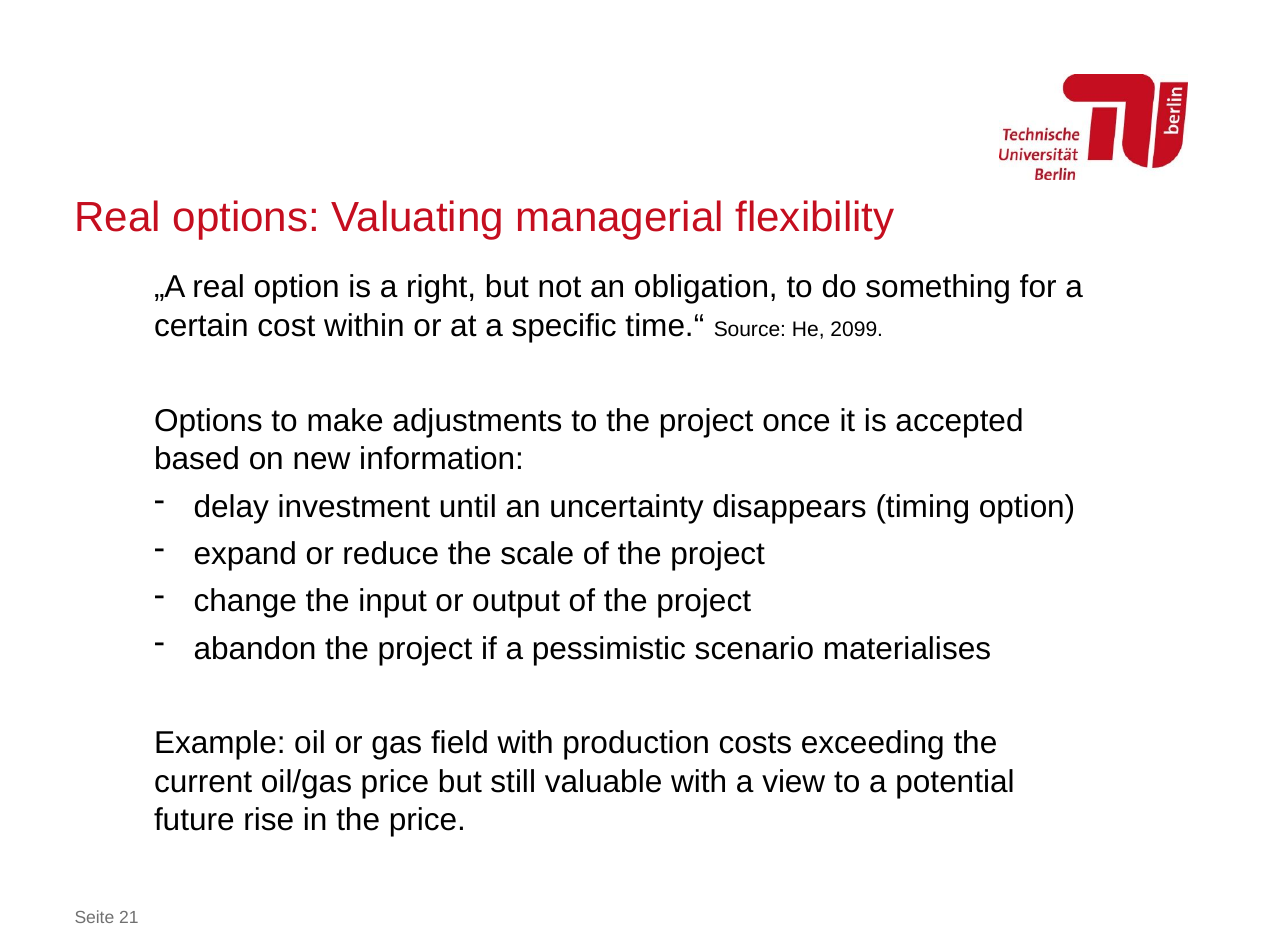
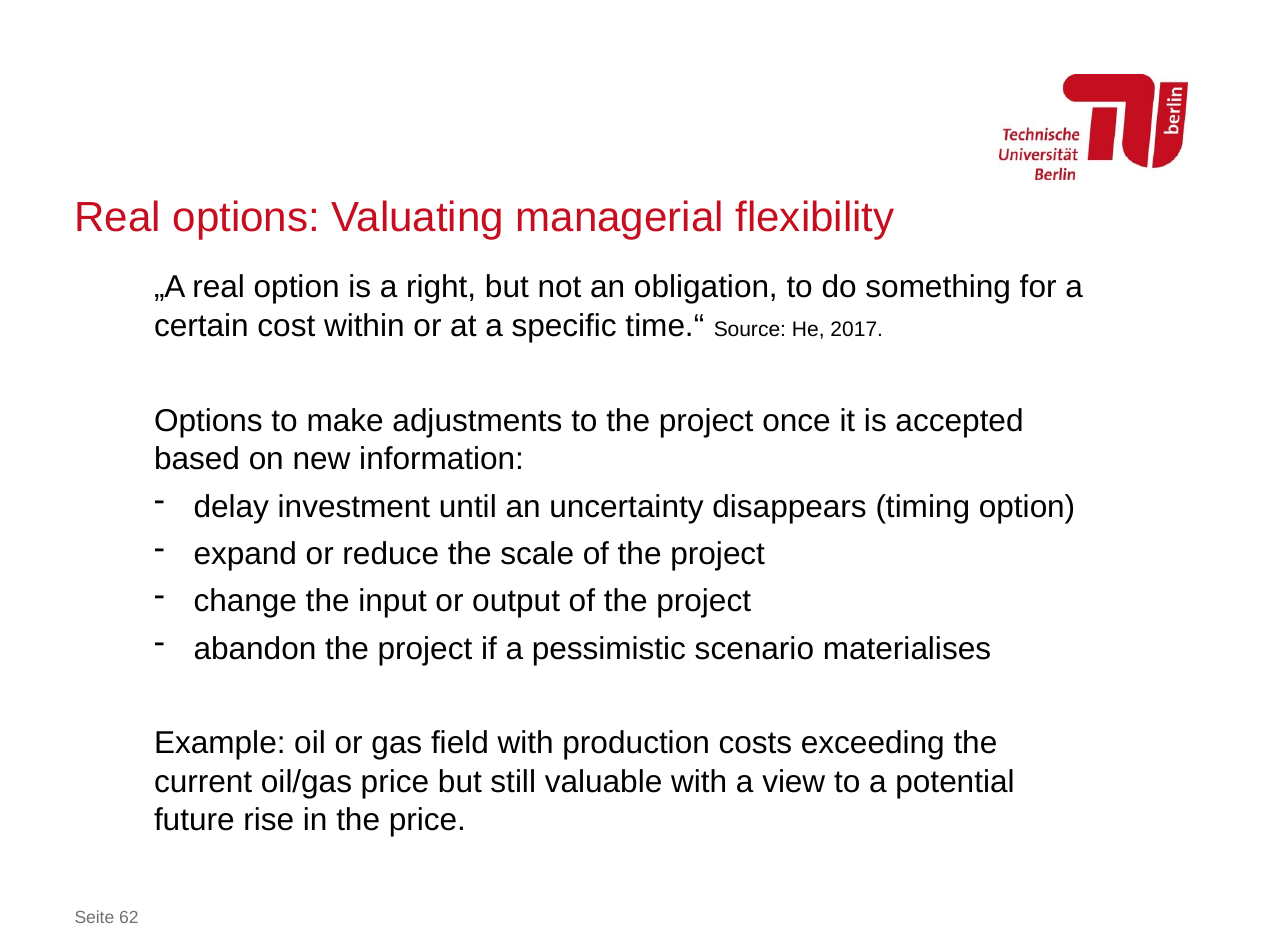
2099: 2099 -> 2017
21: 21 -> 62
